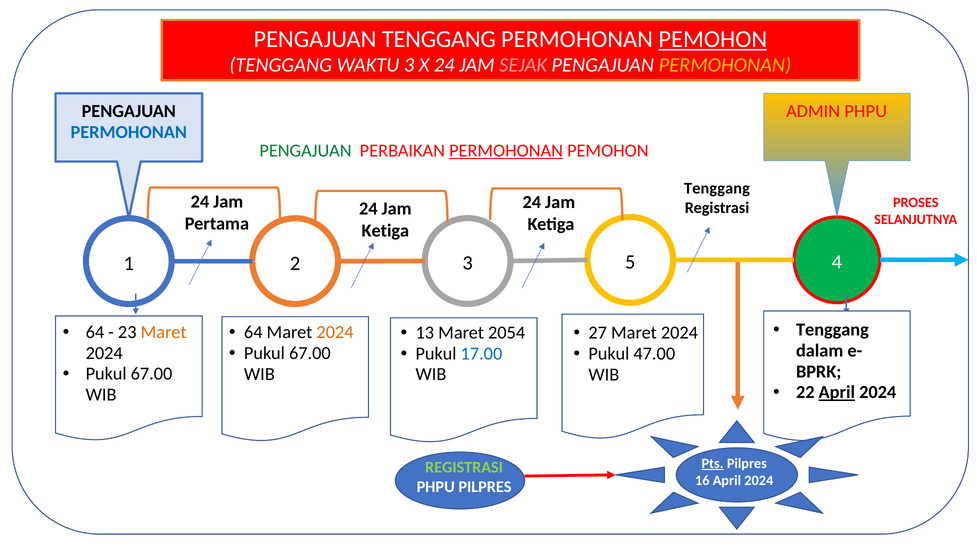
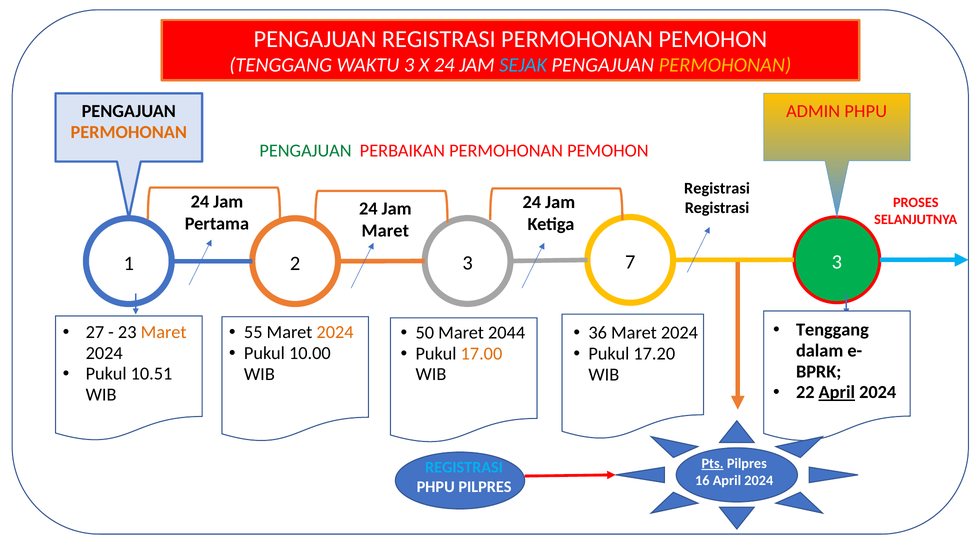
PENGAJUAN TENGGANG: TENGGANG -> REGISTRASI
PEMOHON at (713, 39) underline: present -> none
SEJAK colour: pink -> light blue
PERMOHONAN at (129, 132) colour: blue -> orange
PERMOHONAN at (506, 151) underline: present -> none
Tenggang at (717, 188): Tenggang -> Registrasi
Ketiga at (385, 230): Ketiga -> Maret
5: 5 -> 7
1 4: 4 -> 3
64 at (95, 332): 64 -> 27
64 at (253, 332): 64 -> 55
13: 13 -> 50
2054: 2054 -> 2044
27: 27 -> 36
67.00 at (310, 353): 67.00 -> 10.00
17.00 colour: blue -> orange
47.00: 47.00 -> 17.20
67.00 at (152, 374): 67.00 -> 10.51
REGISTRASI at (464, 467) colour: light green -> light blue
